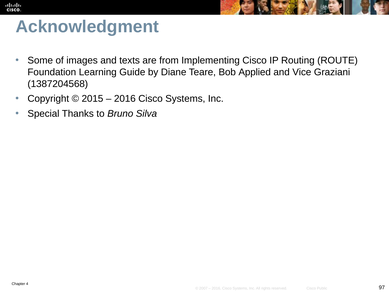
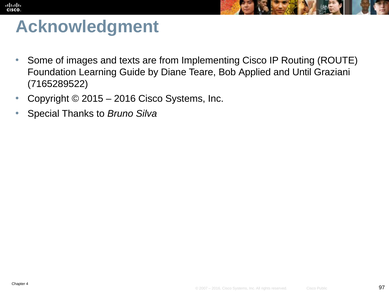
Vice: Vice -> Until
1387204568: 1387204568 -> 7165289522
